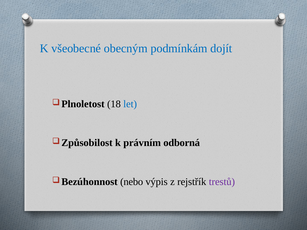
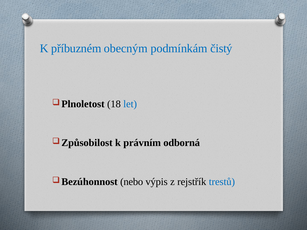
všeobecné: všeobecné -> příbuzném
dojít: dojít -> čistý
trestů colour: purple -> blue
